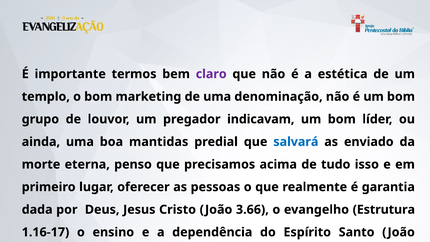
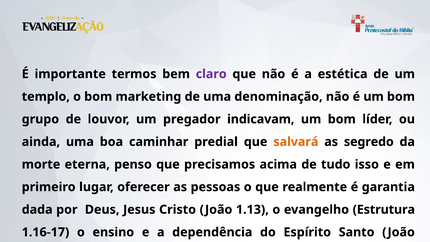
mantidas: mantidas -> caminhar
salvará colour: blue -> orange
enviado: enviado -> segredo
3.66: 3.66 -> 1.13
